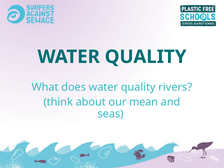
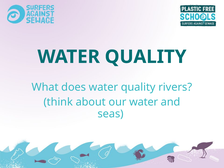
our mean: mean -> water
